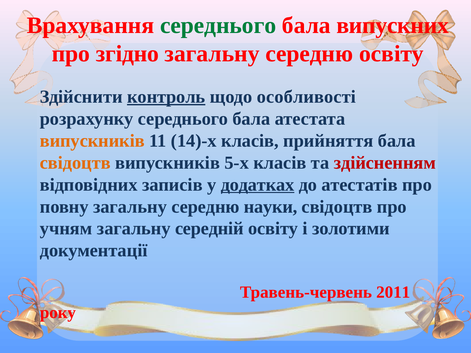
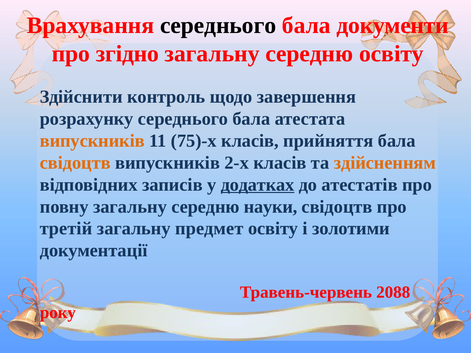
середнього at (218, 26) colour: green -> black
випускних: випускних -> документи
контроль underline: present -> none
особливості: особливості -> завершення
14)-х: 14)-х -> 75)-х
5-х: 5-х -> 2-х
здійсненням colour: red -> orange
учням: учням -> третій
середній: середній -> предмет
2011: 2011 -> 2088
